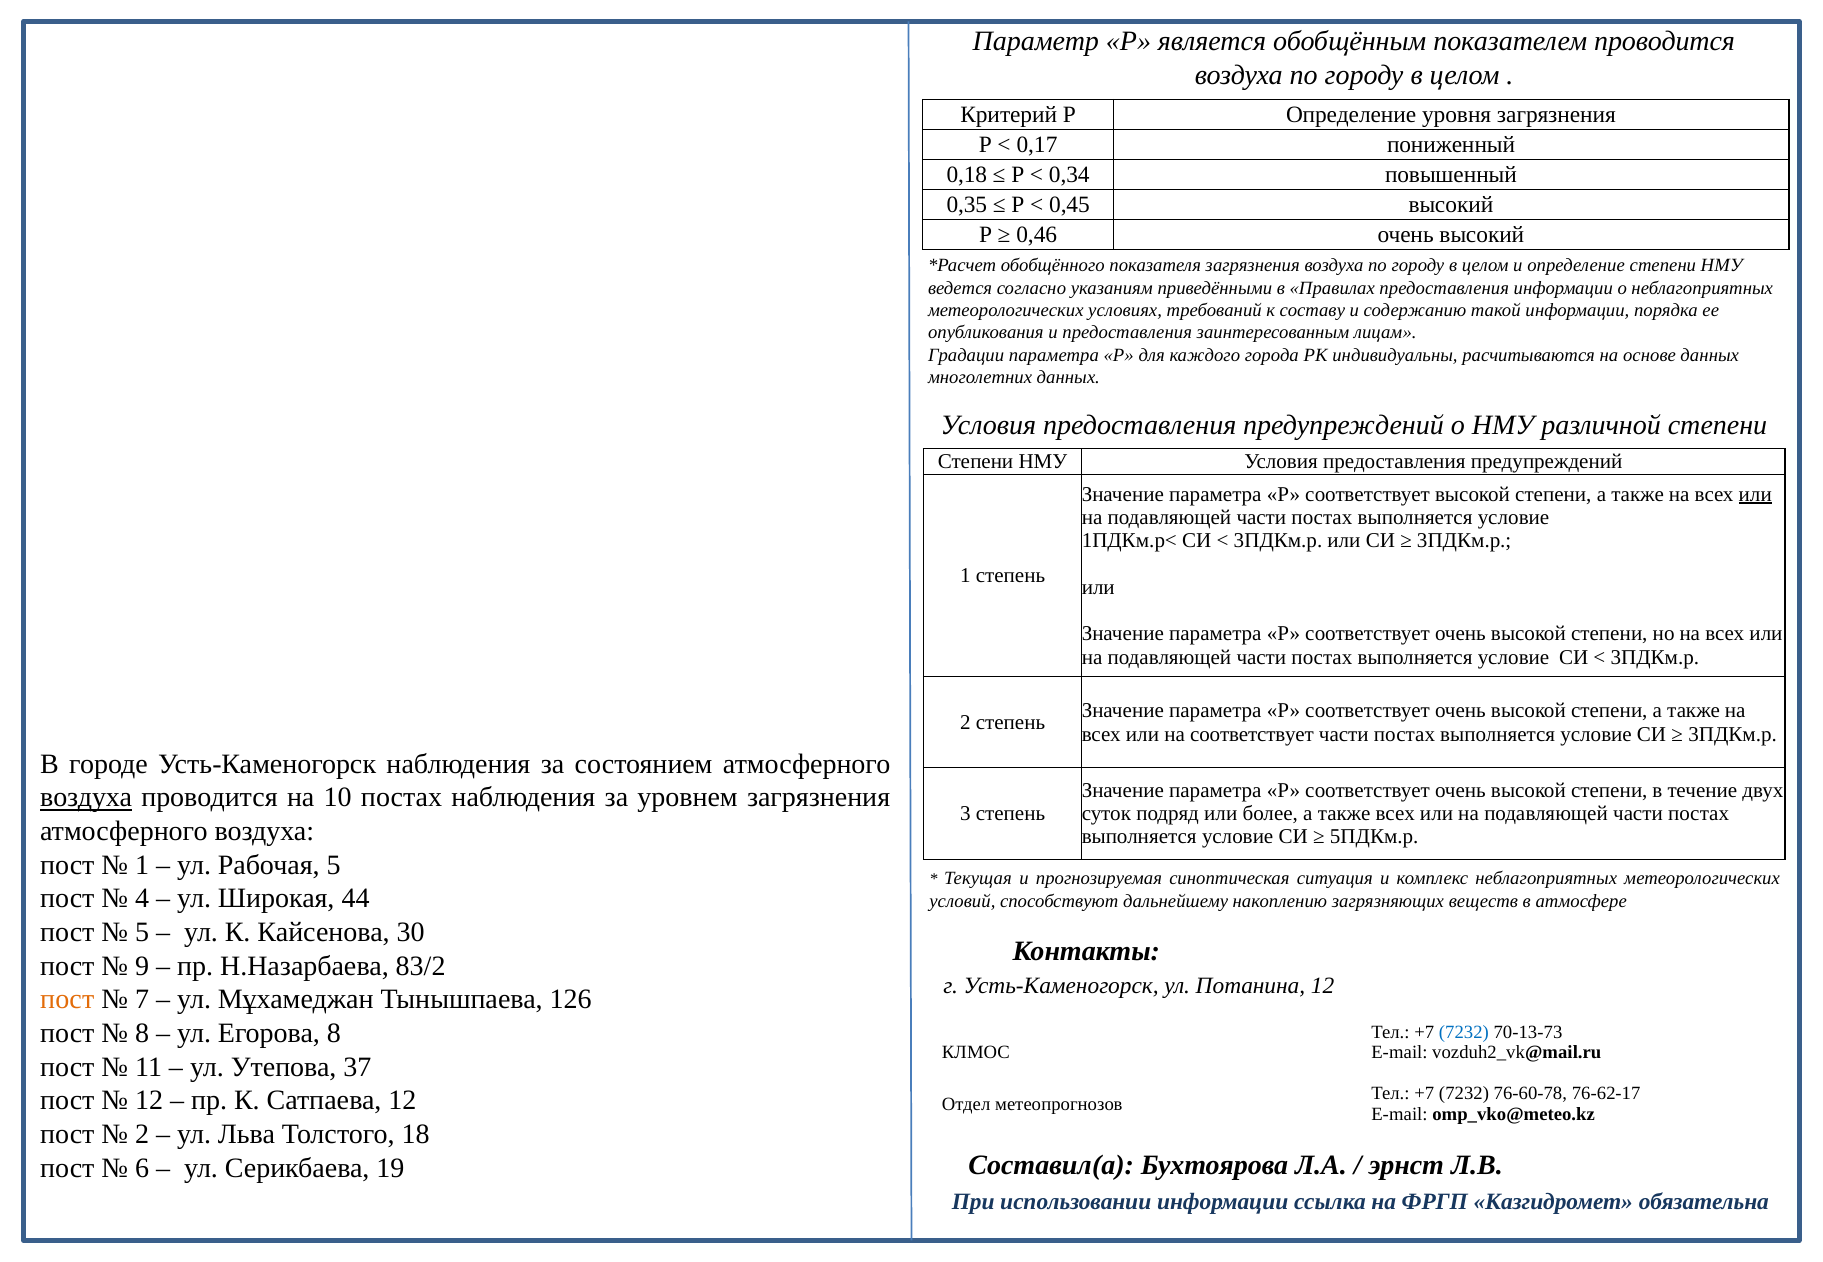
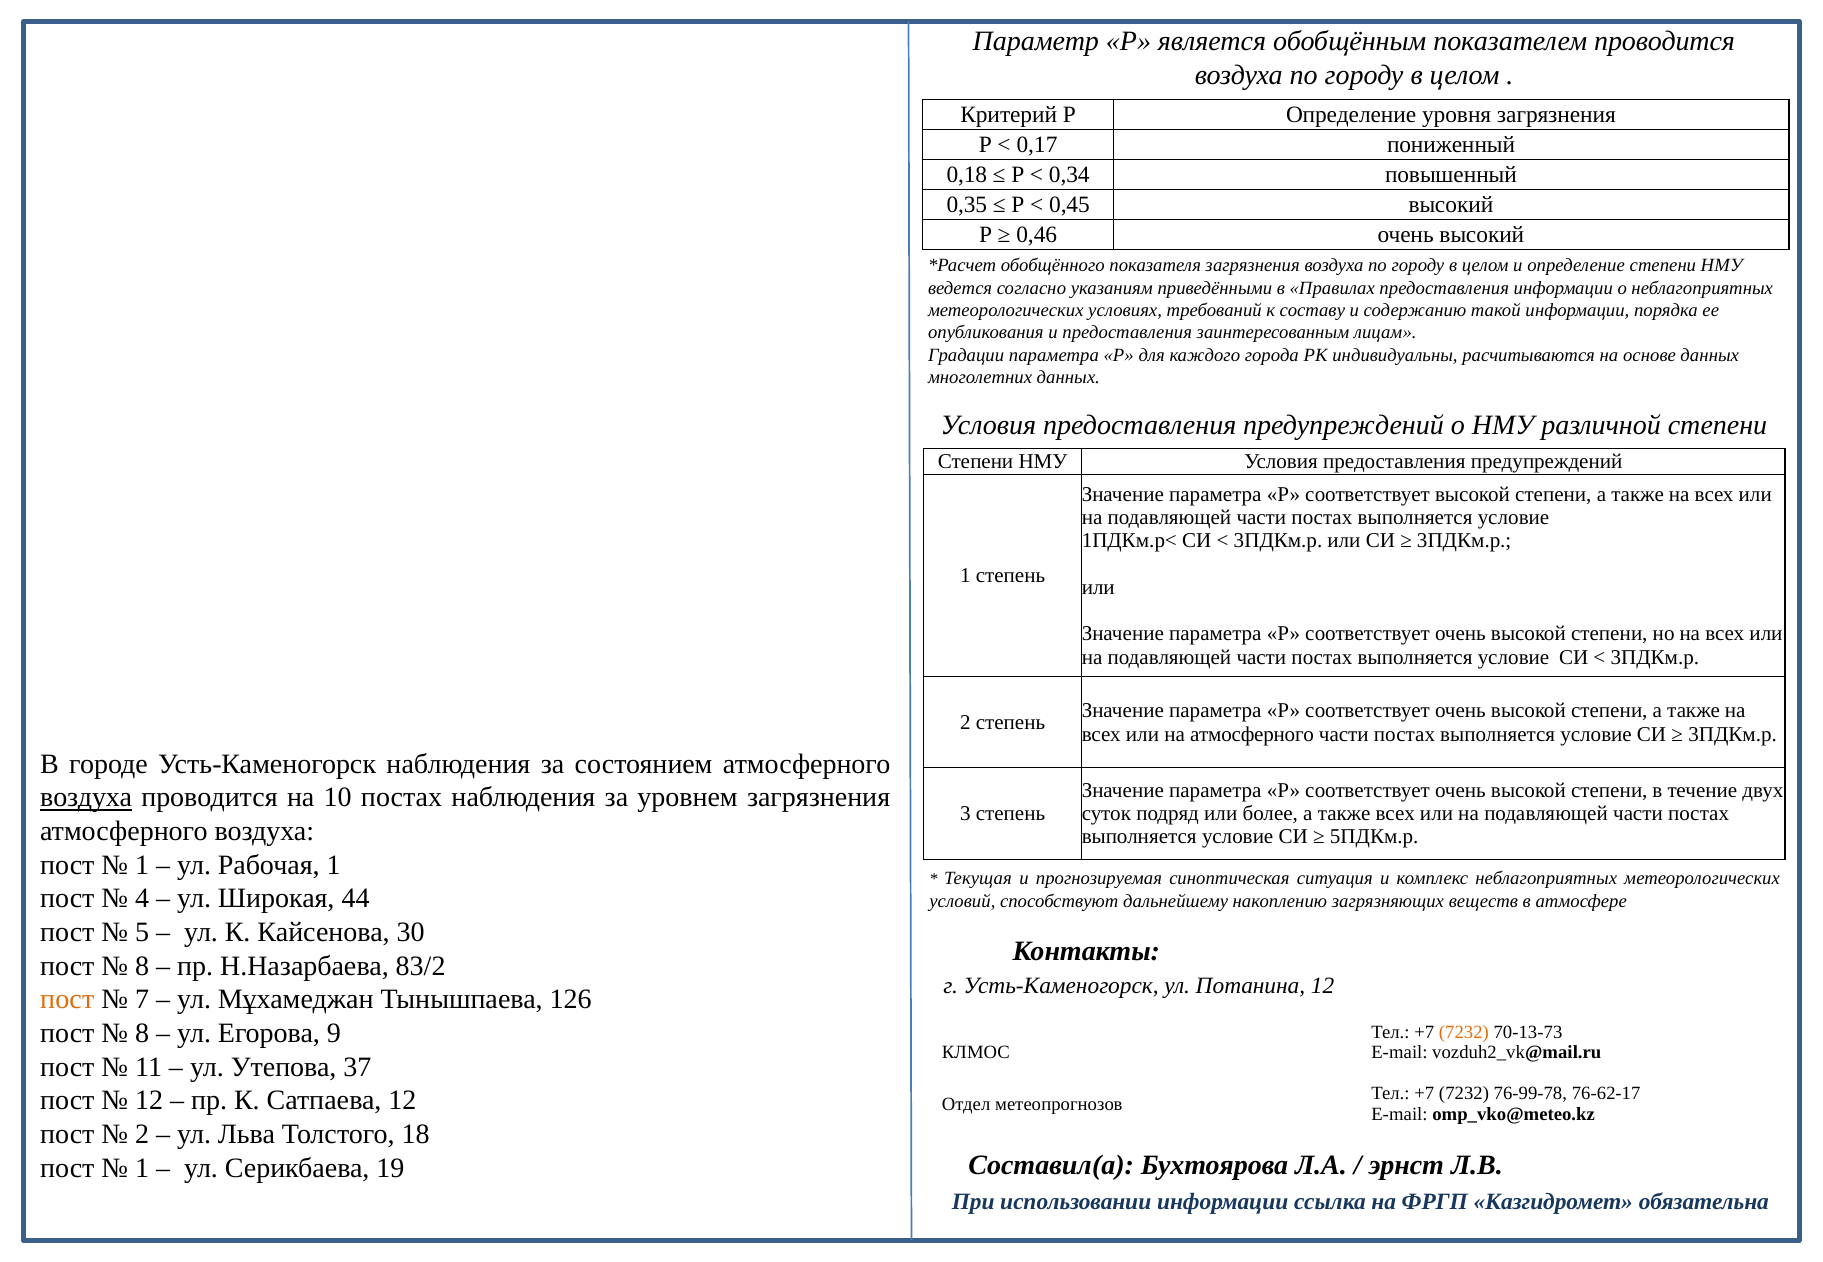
или at (1755, 494) underline: present -> none
на соответствует: соответствует -> атмосферного
Рабочая 5: 5 -> 1
9 at (142, 966): 9 -> 8
Егорова 8: 8 -> 9
7232 at (1464, 1032) colour: blue -> orange
76-60-78: 76-60-78 -> 76-99-78
6 at (142, 1168): 6 -> 1
